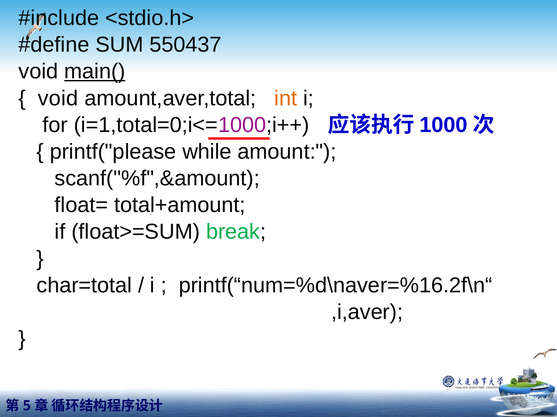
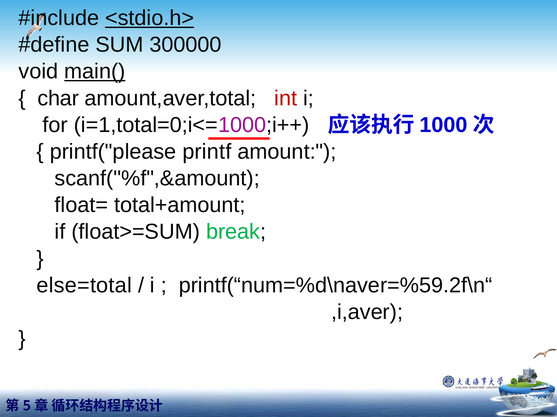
<stdio.h> underline: none -> present
550437: 550437 -> 300000
void at (58, 98): void -> char
int colour: orange -> red
while: while -> printf
char=total: char=total -> else=total
printf(“num=%d\naver=%16.2f\n“: printf(“num=%d\naver=%16.2f\n“ -> printf(“num=%d\naver=%59.2f\n“
